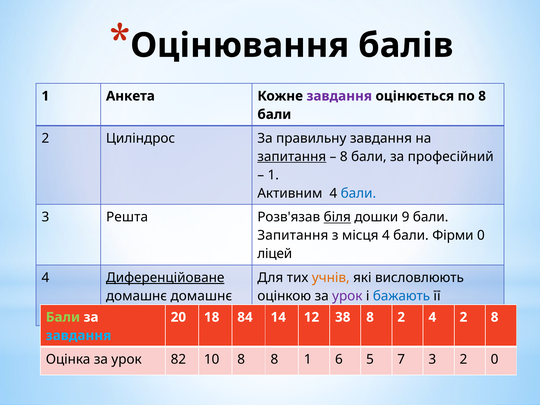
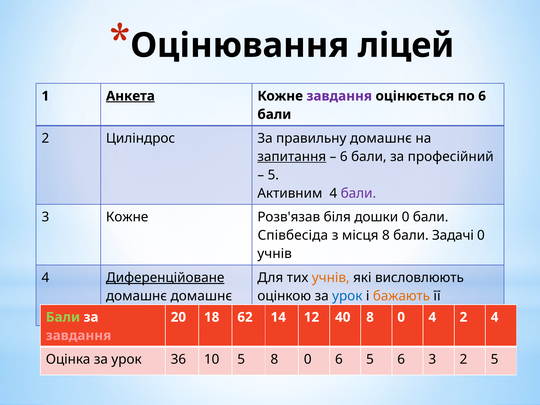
балів: балів -> ліцей
Анкета underline: none -> present
по 8: 8 -> 6
правильну завдання: завдання -> домашнє
8 at (344, 157): 8 -> 6
1 at (273, 175): 1 -> 5
бали at (358, 193) colour: blue -> purple
3 Решта: Решта -> Кожне
біля underline: present -> none
дошки 9: 9 -> 0
Запитання at (293, 235): Запитання -> Співбесіда
місця 4: 4 -> 8
Фірми: Фірми -> Задачі
ліцей at (275, 254): ліцей -> учнів
урок at (347, 296) colour: purple -> blue
бажають colour: blue -> orange
84: 84 -> 62
38: 38 -> 40
2 at (401, 317): 2 -> 0
2 8: 8 -> 4
завдання at (79, 336) colour: light blue -> pink
82: 82 -> 36
10 8: 8 -> 5
1 at (308, 359): 1 -> 0
5 7: 7 -> 6
2 0: 0 -> 5
